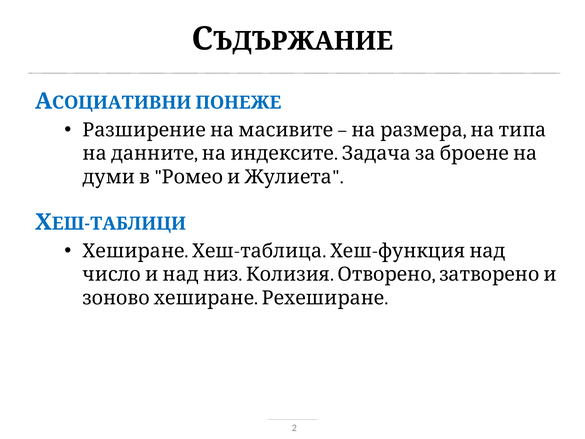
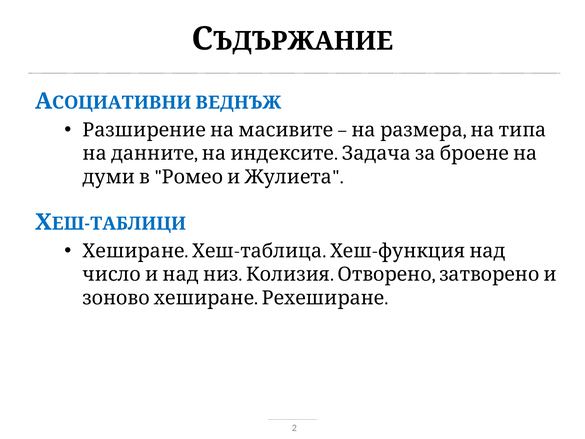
ПОНЕЖЕ: ПОНЕЖЕ -> ВЕДНЪЖ
